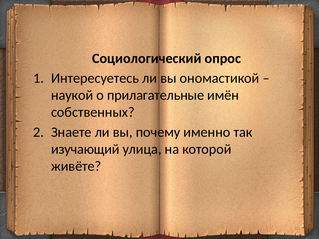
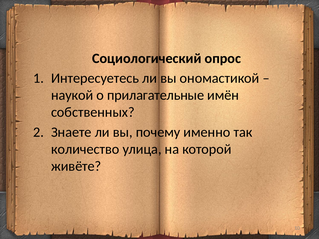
изучающий: изучающий -> количество
